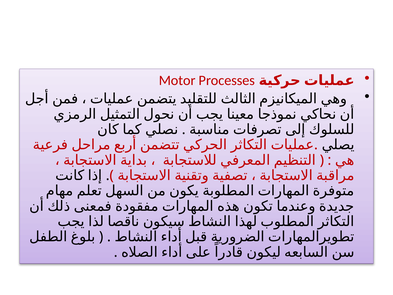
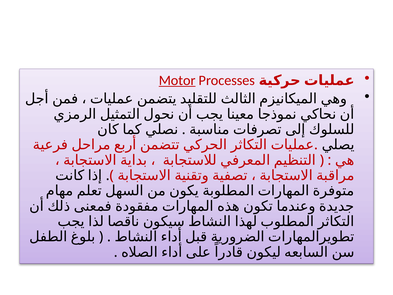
Motor underline: none -> present
